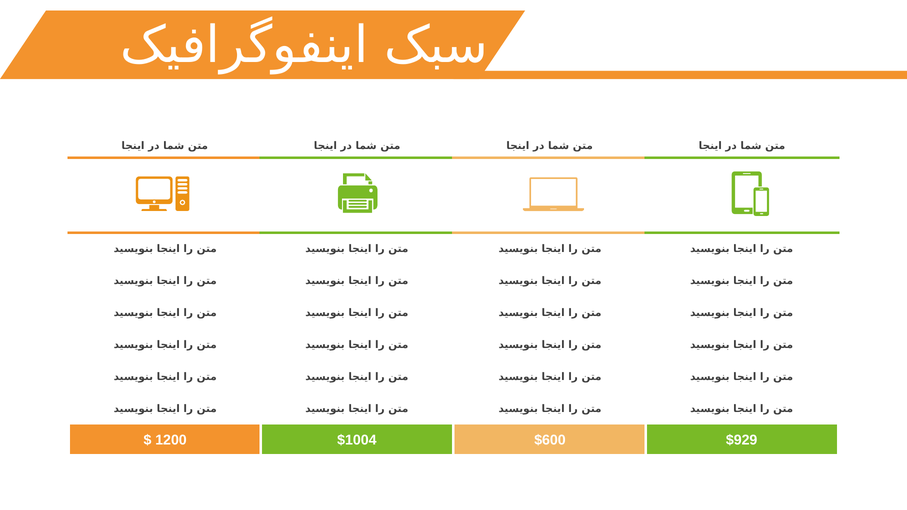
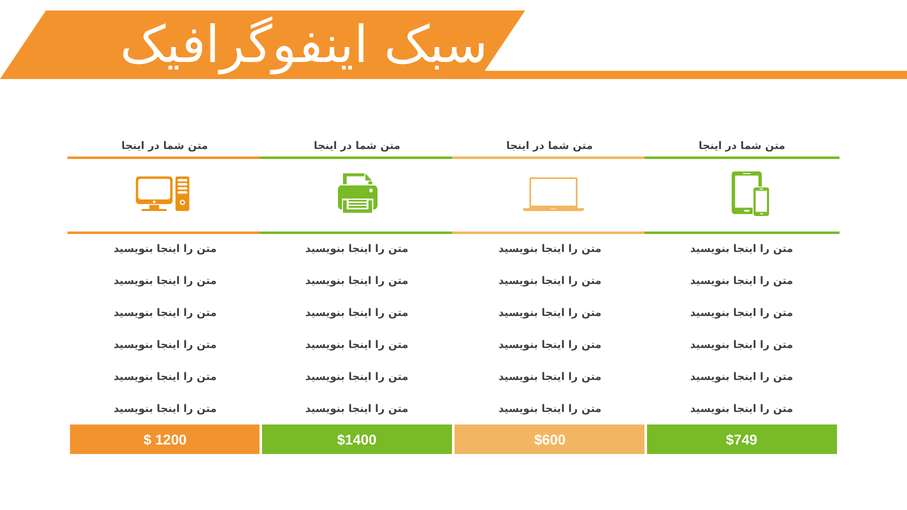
$1004: $1004 -> $1400
$929: $929 -> $749
